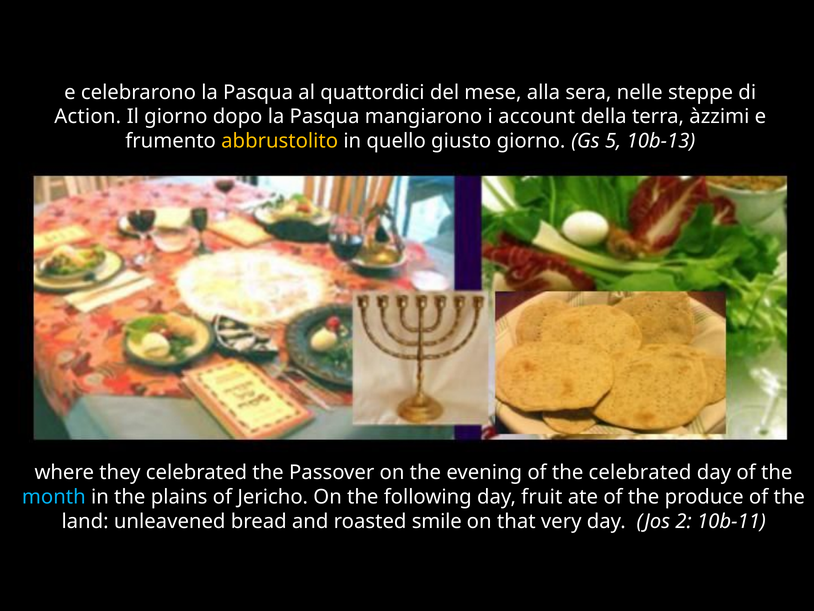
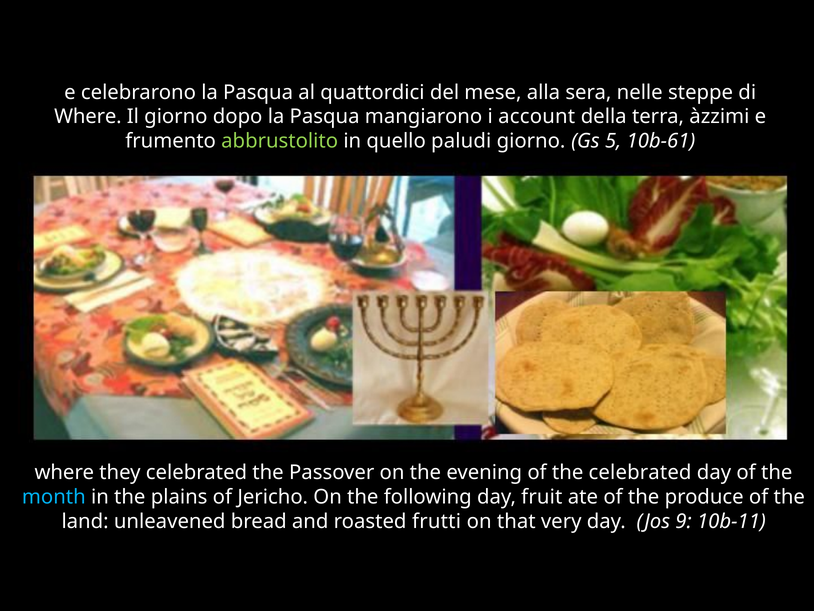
Action at (88, 117): Action -> Where
abbrustolito colour: yellow -> light green
giusto: giusto -> paludi
10b-13: 10b-13 -> 10b-61
smile: smile -> frutti
2: 2 -> 9
